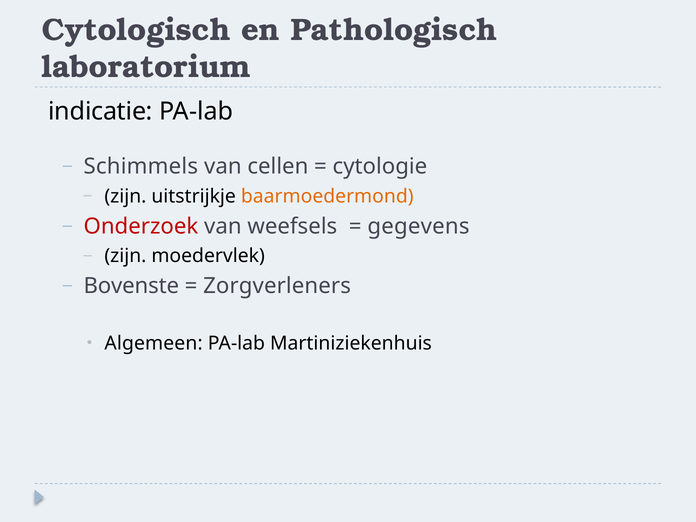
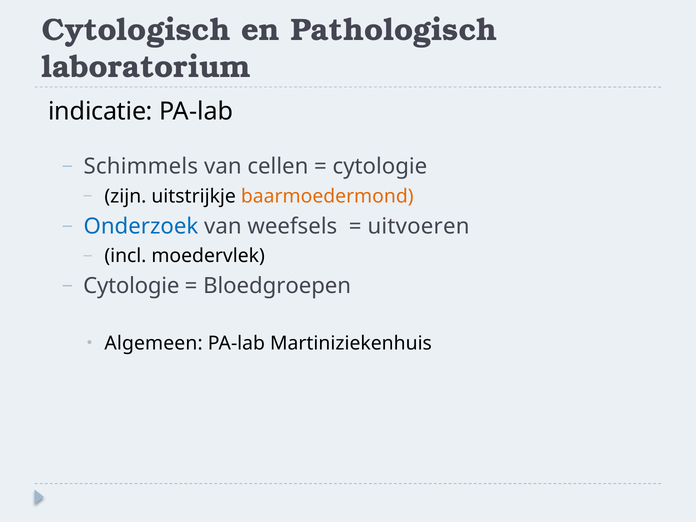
Onderzoek colour: red -> blue
gegevens: gegevens -> uitvoeren
zijn at (125, 256): zijn -> incl
Bovenste at (131, 286): Bovenste -> Cytologie
Zorgverleners: Zorgverleners -> Bloedgroepen
